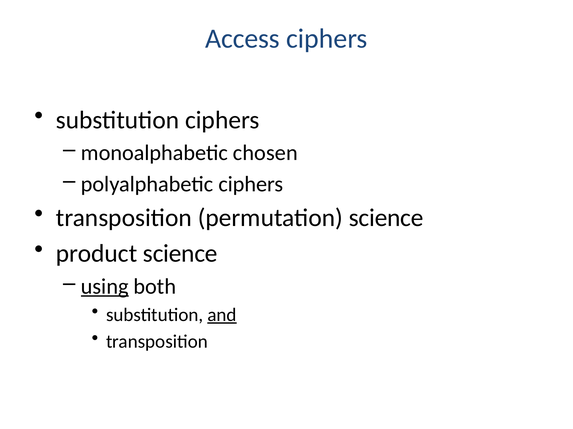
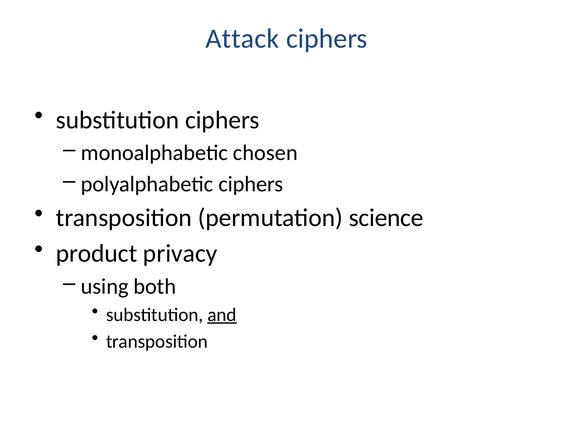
Access: Access -> Attack
product science: science -> privacy
using underline: present -> none
